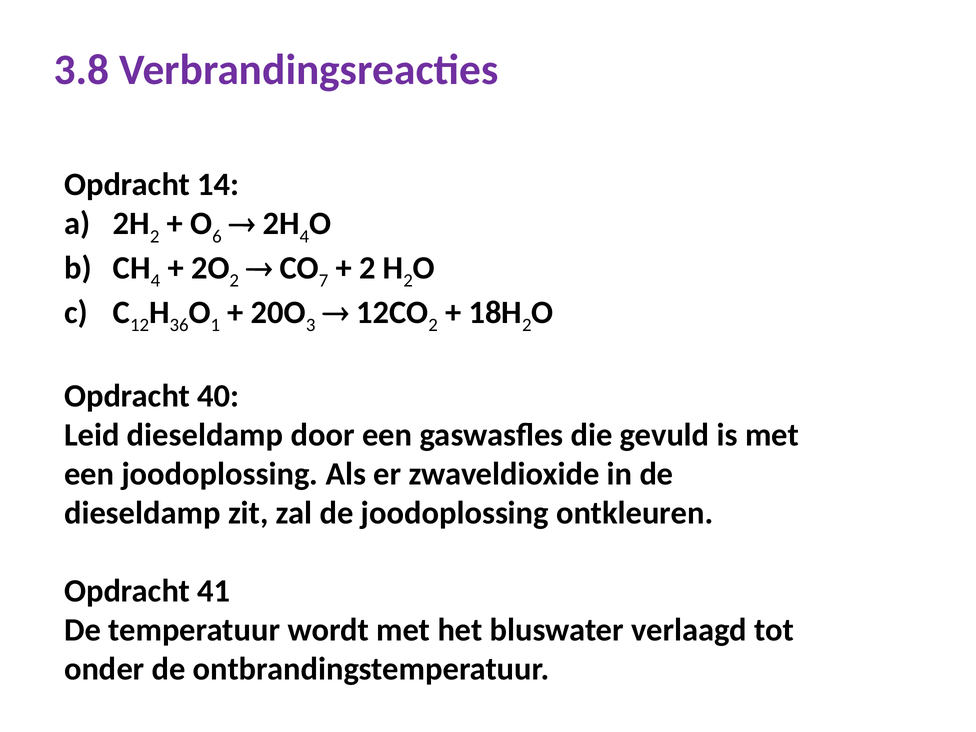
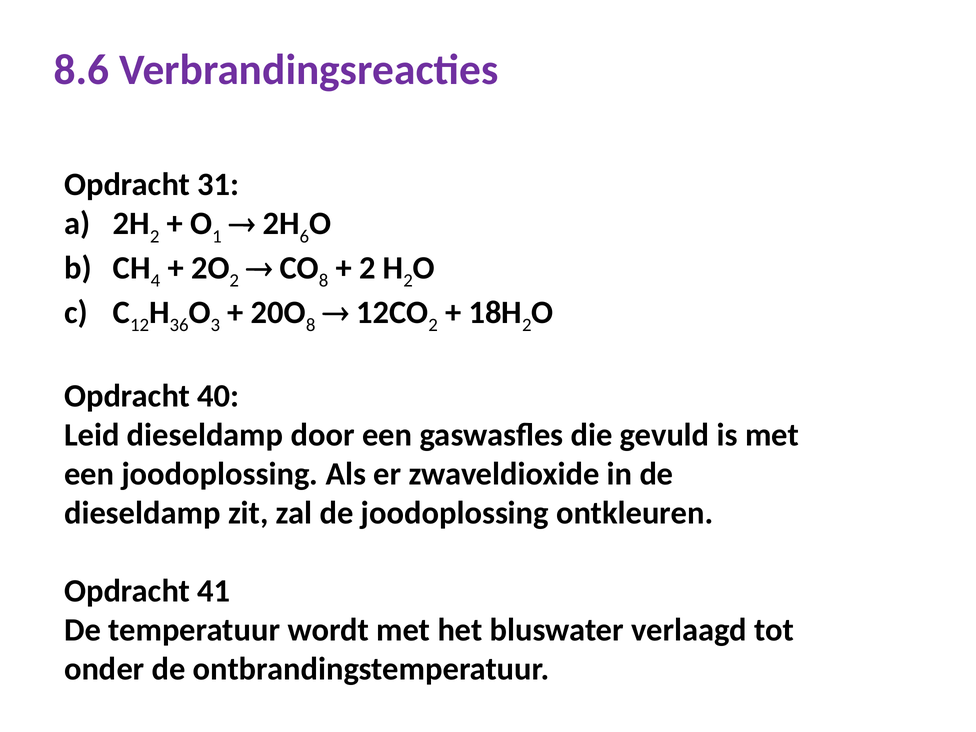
3.8: 3.8 -> 8.6
14: 14 -> 31
6: 6 -> 1
4 at (304, 236): 4 -> 6
7 at (324, 281): 7 -> 8
1: 1 -> 3
3 at (311, 325): 3 -> 8
